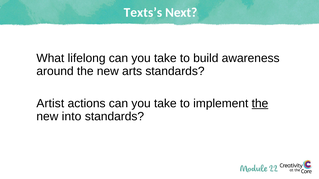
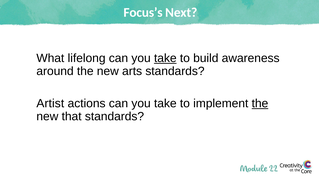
Texts’s: Texts’s -> Focus’s
take at (165, 58) underline: none -> present
into: into -> that
